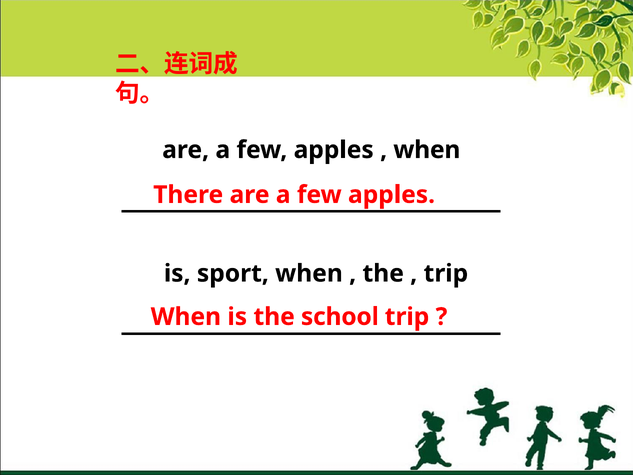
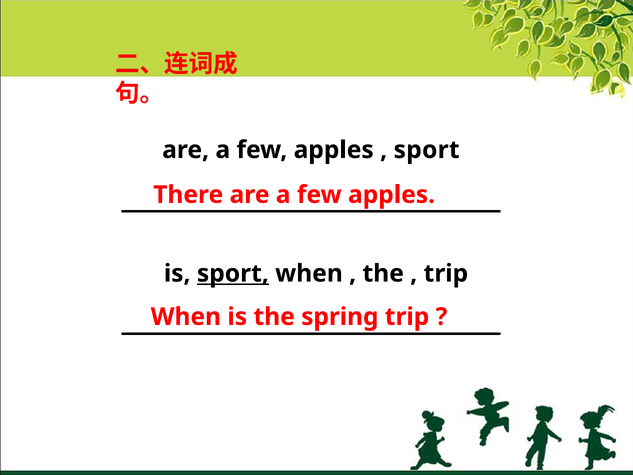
when at (427, 150): when -> sport
sport at (233, 273) underline: none -> present
school: school -> spring
